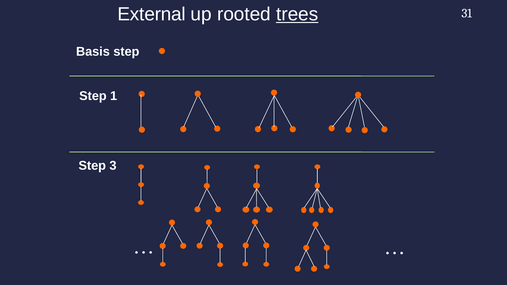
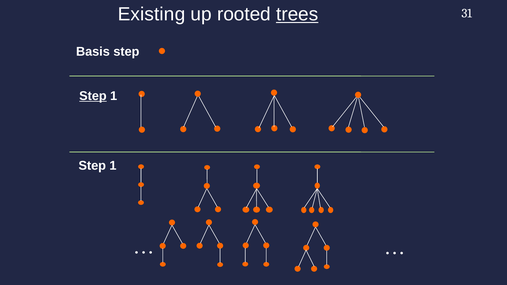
External: External -> Existing
Step at (93, 96) underline: none -> present
3 at (113, 166): 3 -> 1
